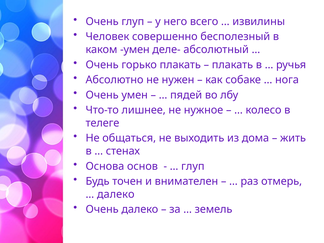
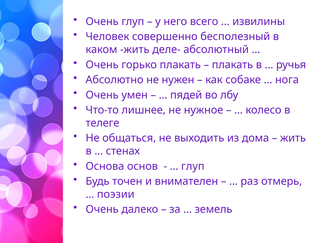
каком умен: умен -> жить
далеко at (116, 194): далеко -> поэзии
